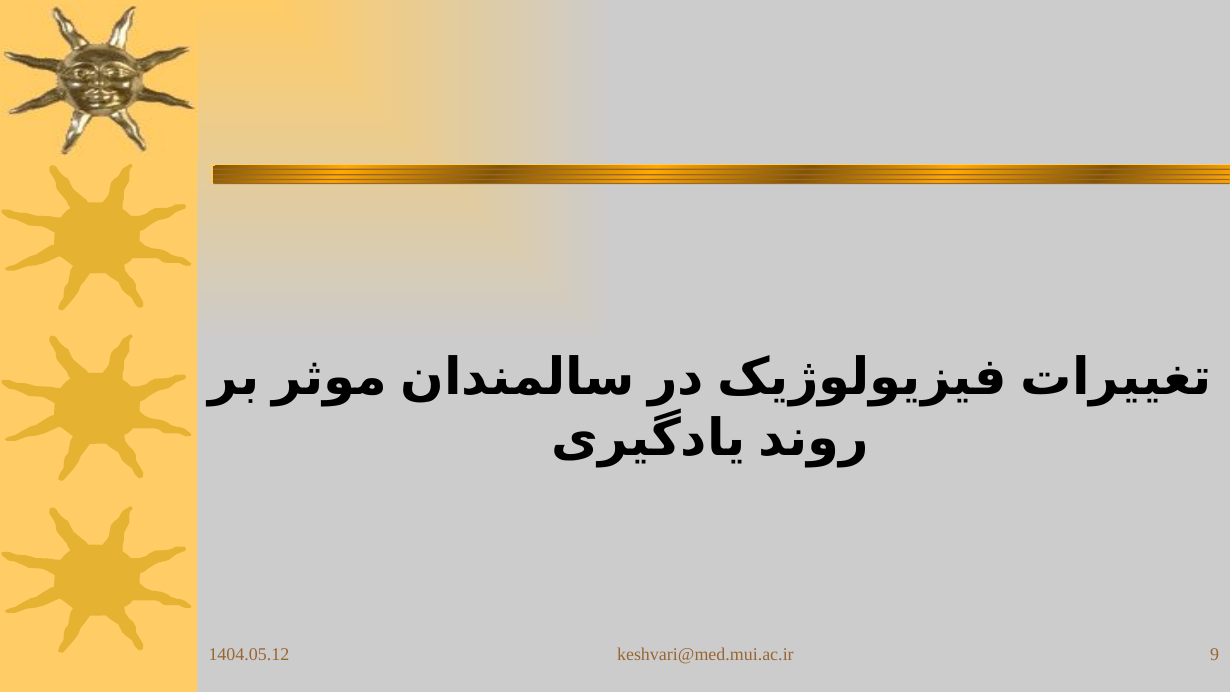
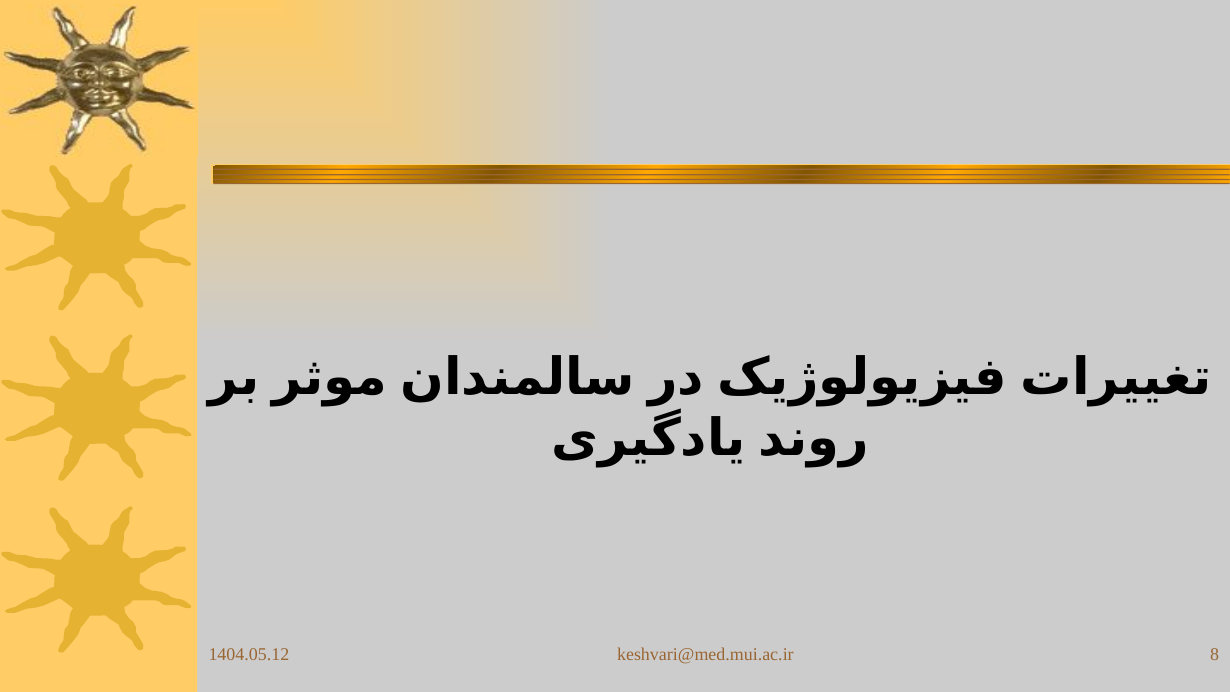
9: 9 -> 8
